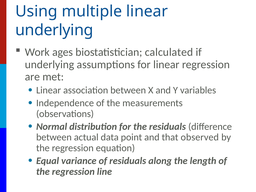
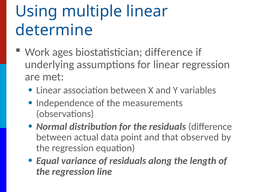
underlying at (54, 30): underlying -> determine
biostatistician calculated: calculated -> difference
